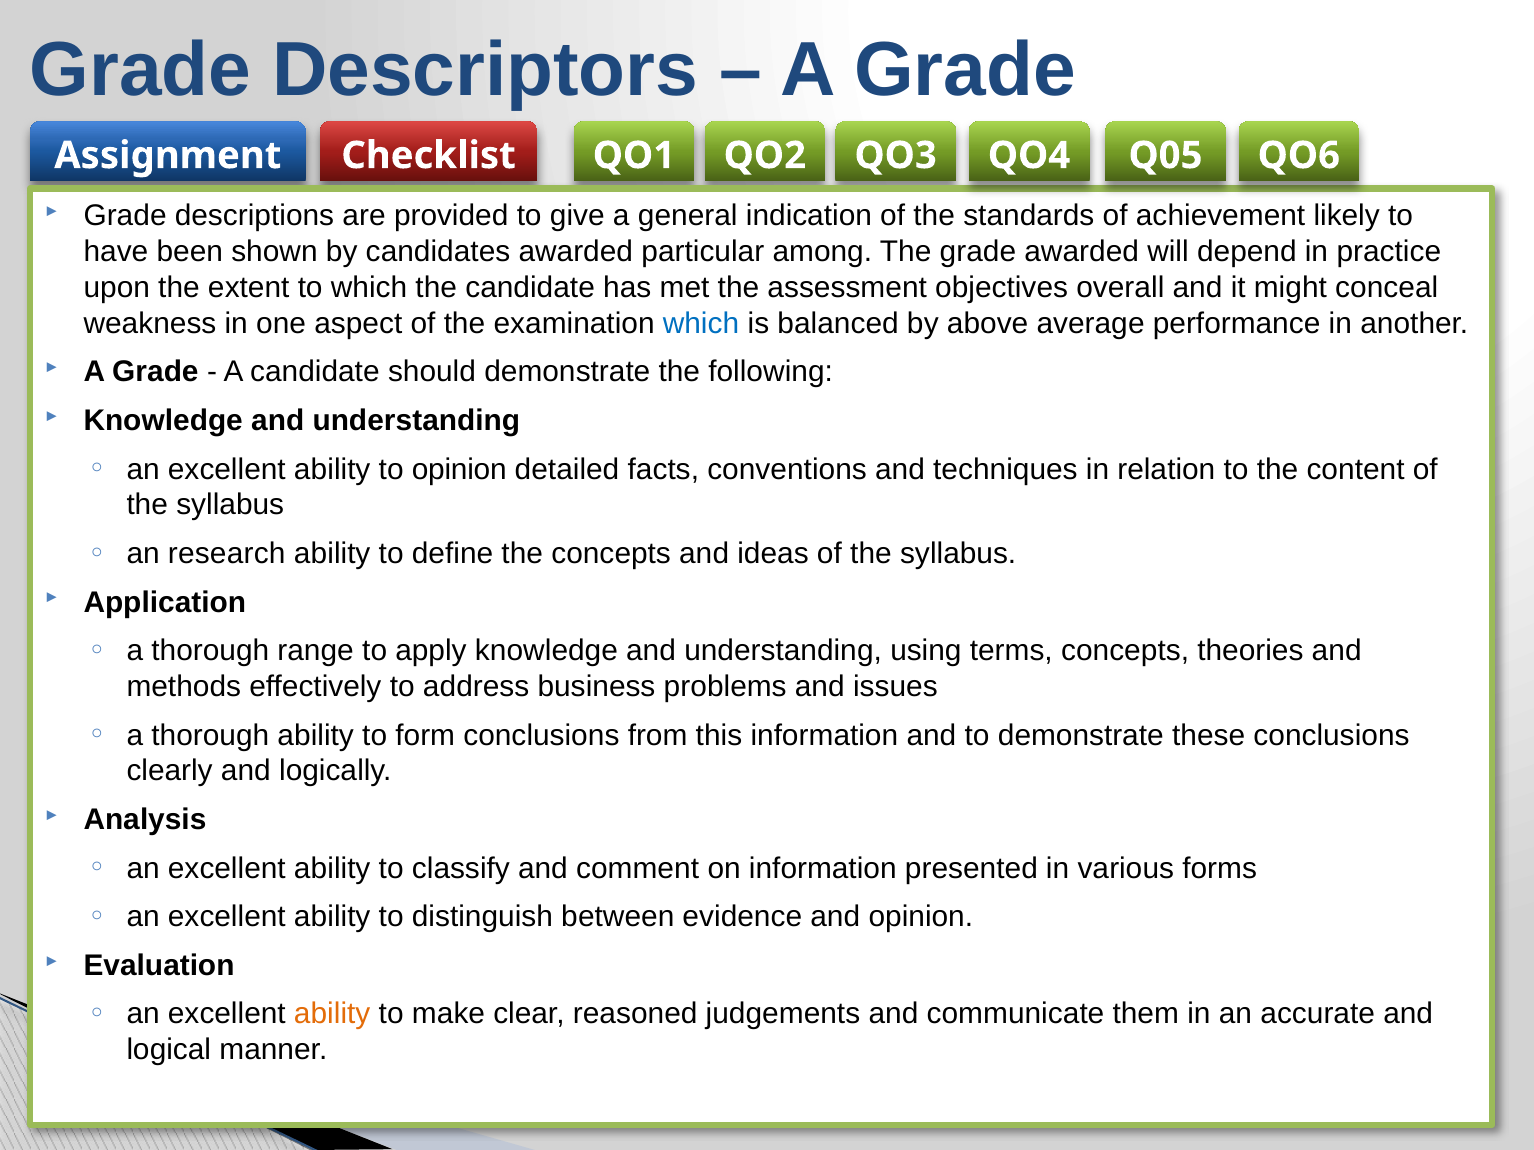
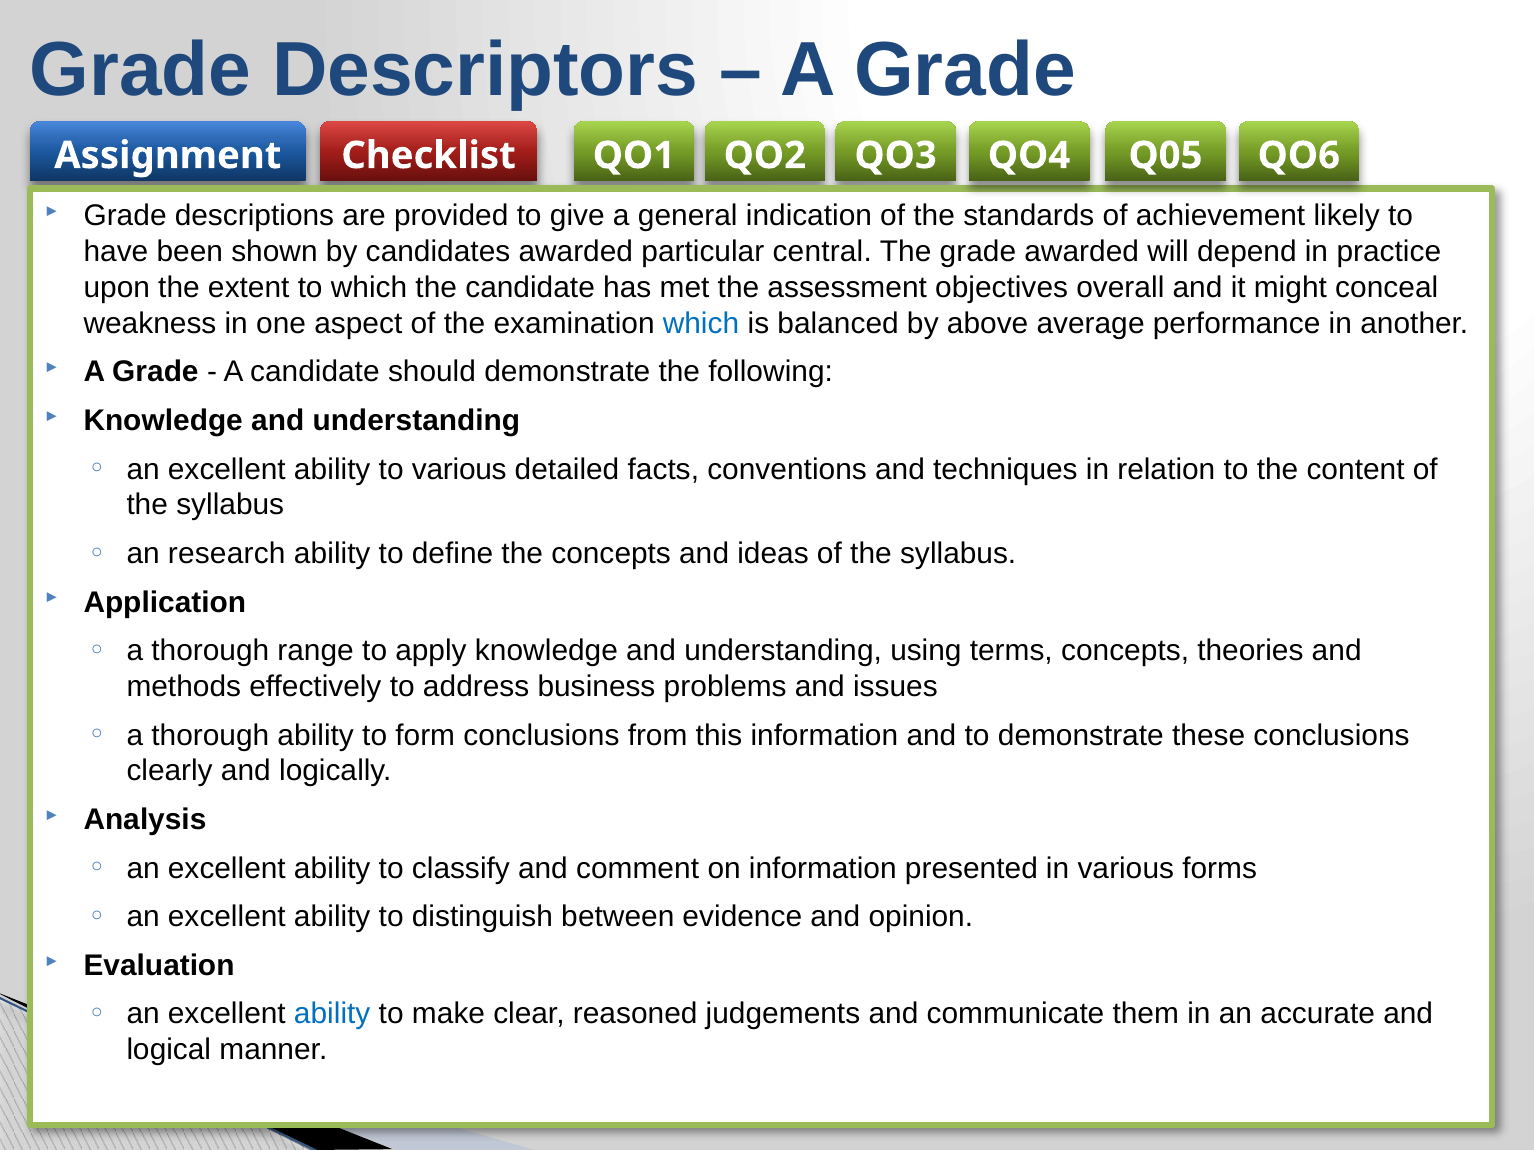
among: among -> central
to opinion: opinion -> various
ability at (332, 1014) colour: orange -> blue
